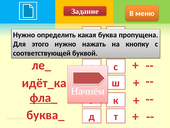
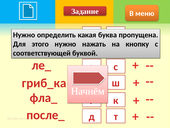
идёт_ка: идёт_ка -> гриб_ка
фла_ underline: present -> none
буква_: буква_ -> после_
